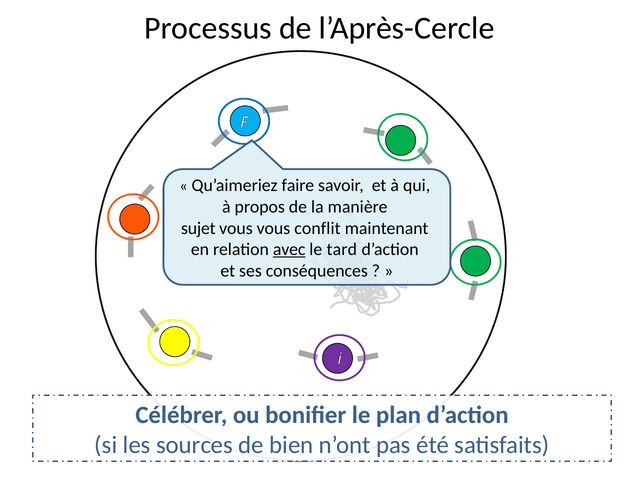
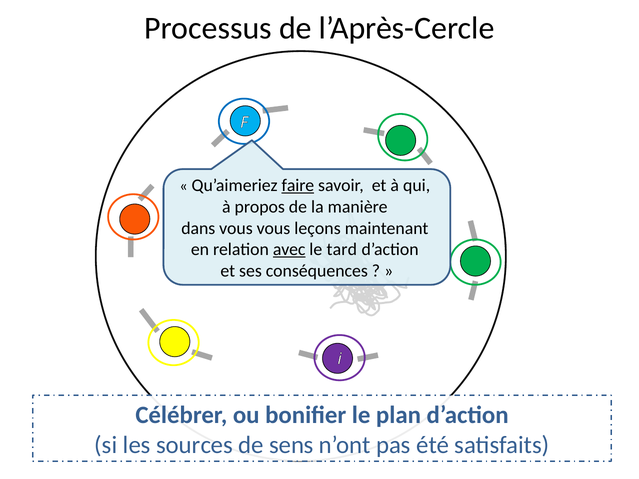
faire underline: none -> present
sujet: sujet -> dans
conflit: conflit -> leçons
bien: bien -> sens
